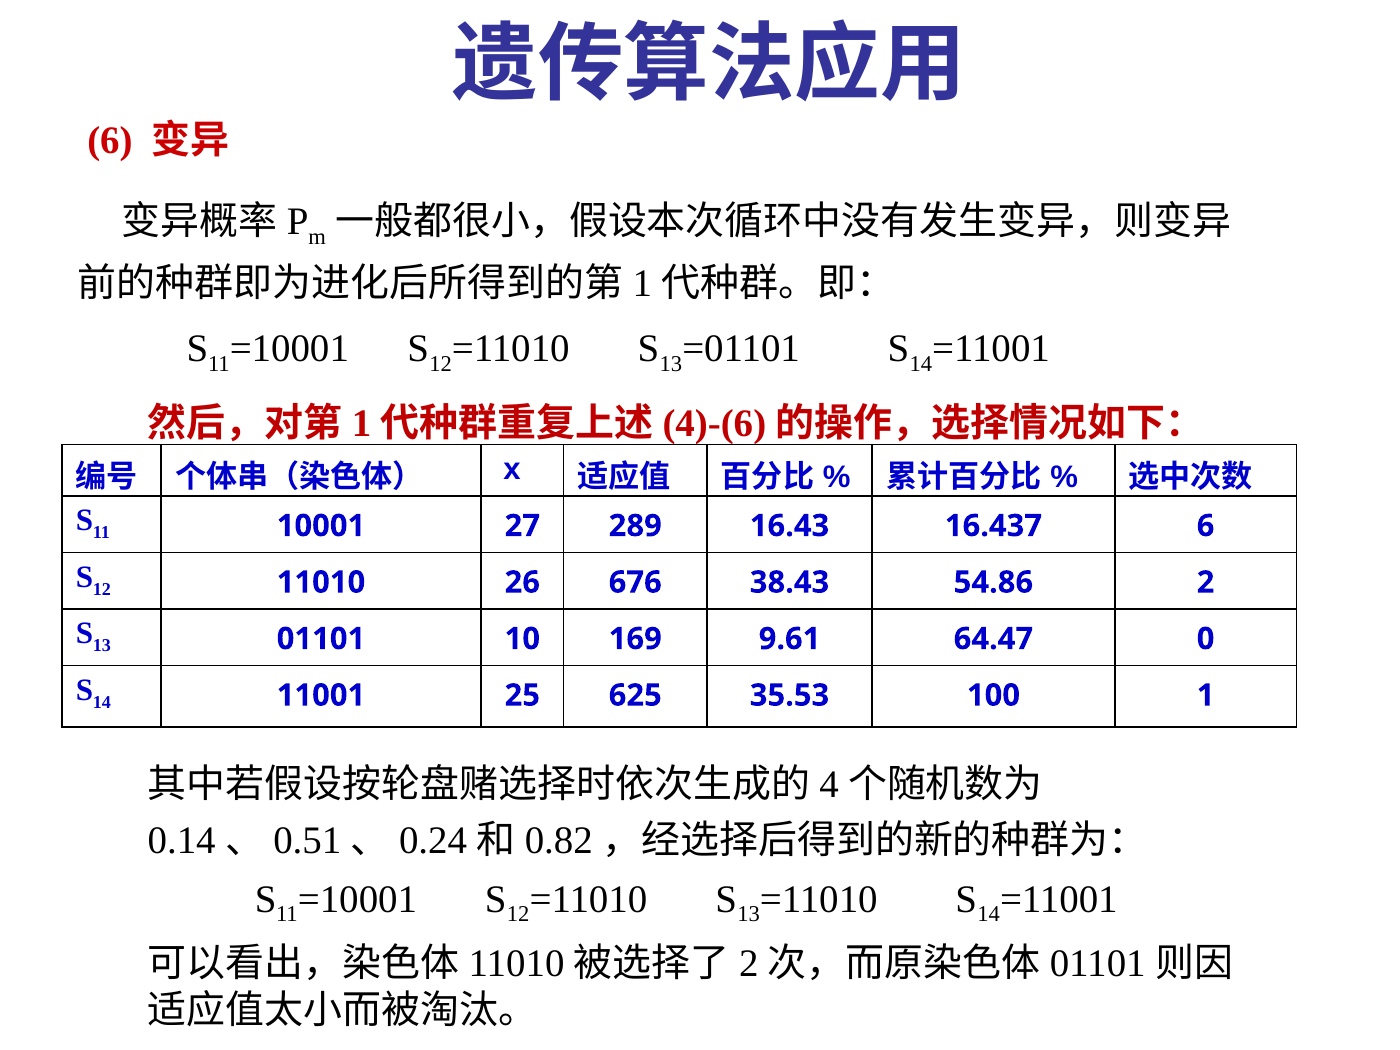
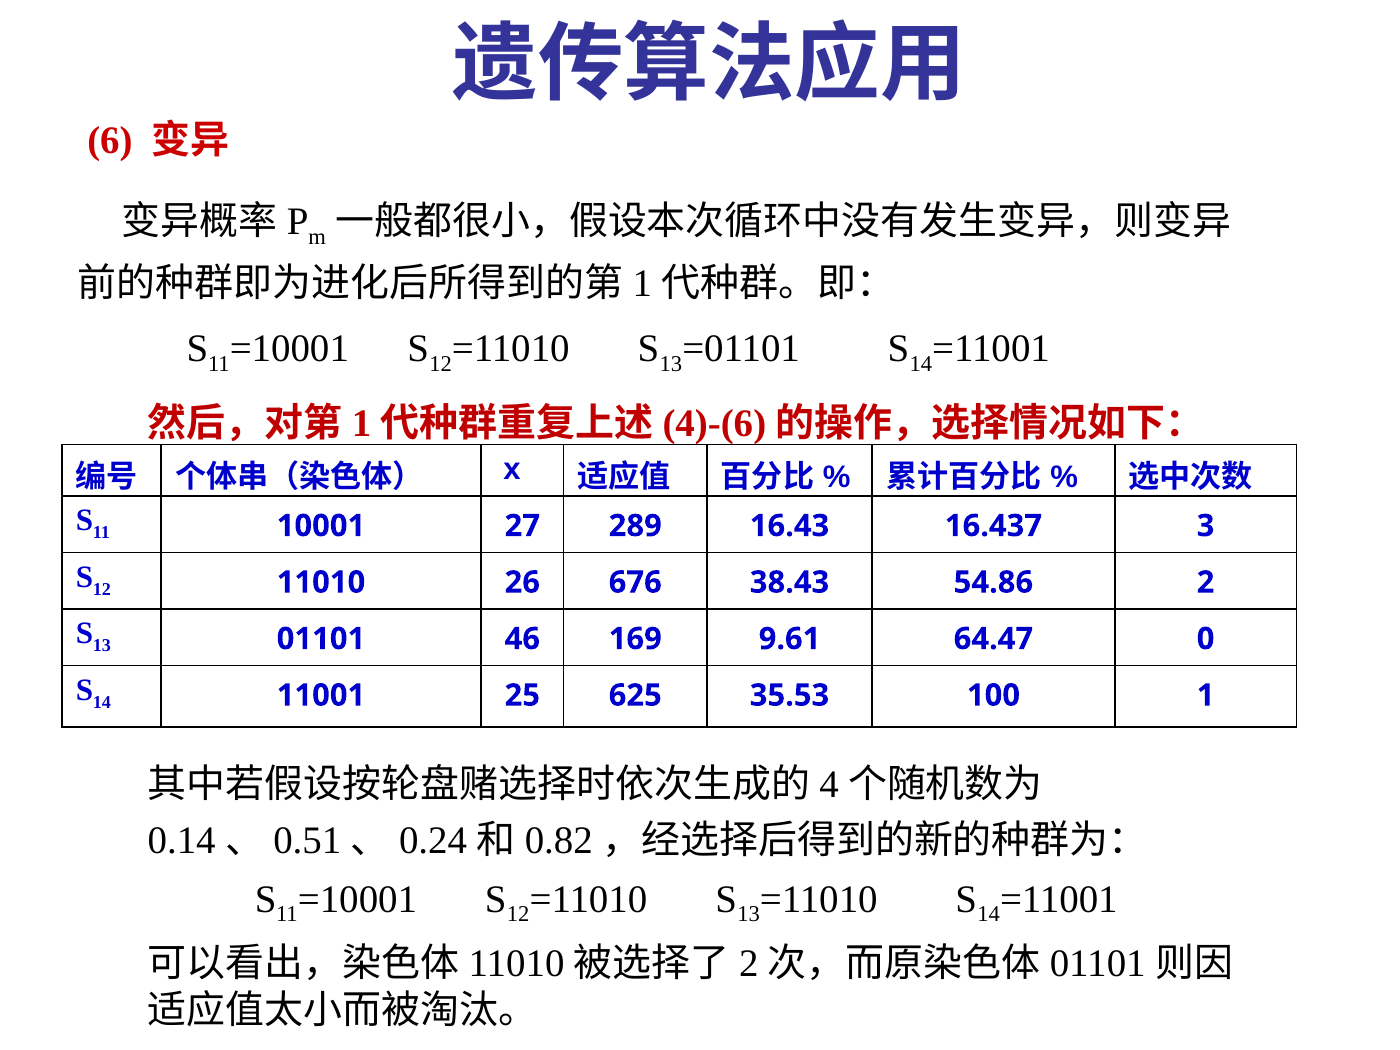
16.437 6: 6 -> 3
10: 10 -> 46
